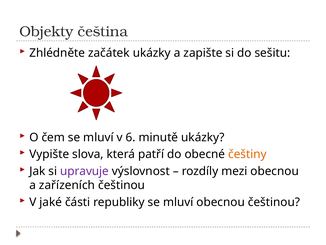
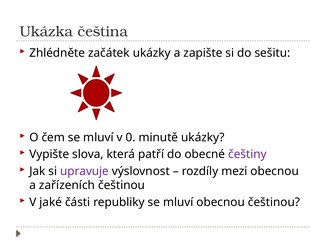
Objekty: Objekty -> Ukázka
6: 6 -> 0
češtiny colour: orange -> purple
